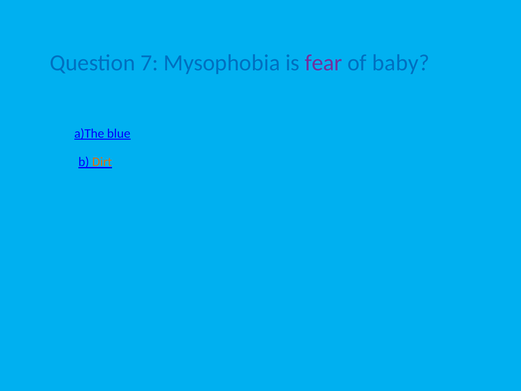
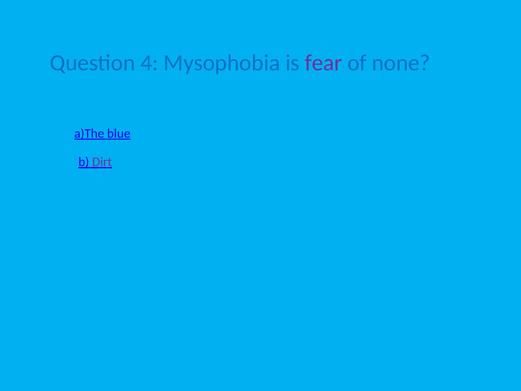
7: 7 -> 4
baby: baby -> none
Dirt colour: orange -> purple
